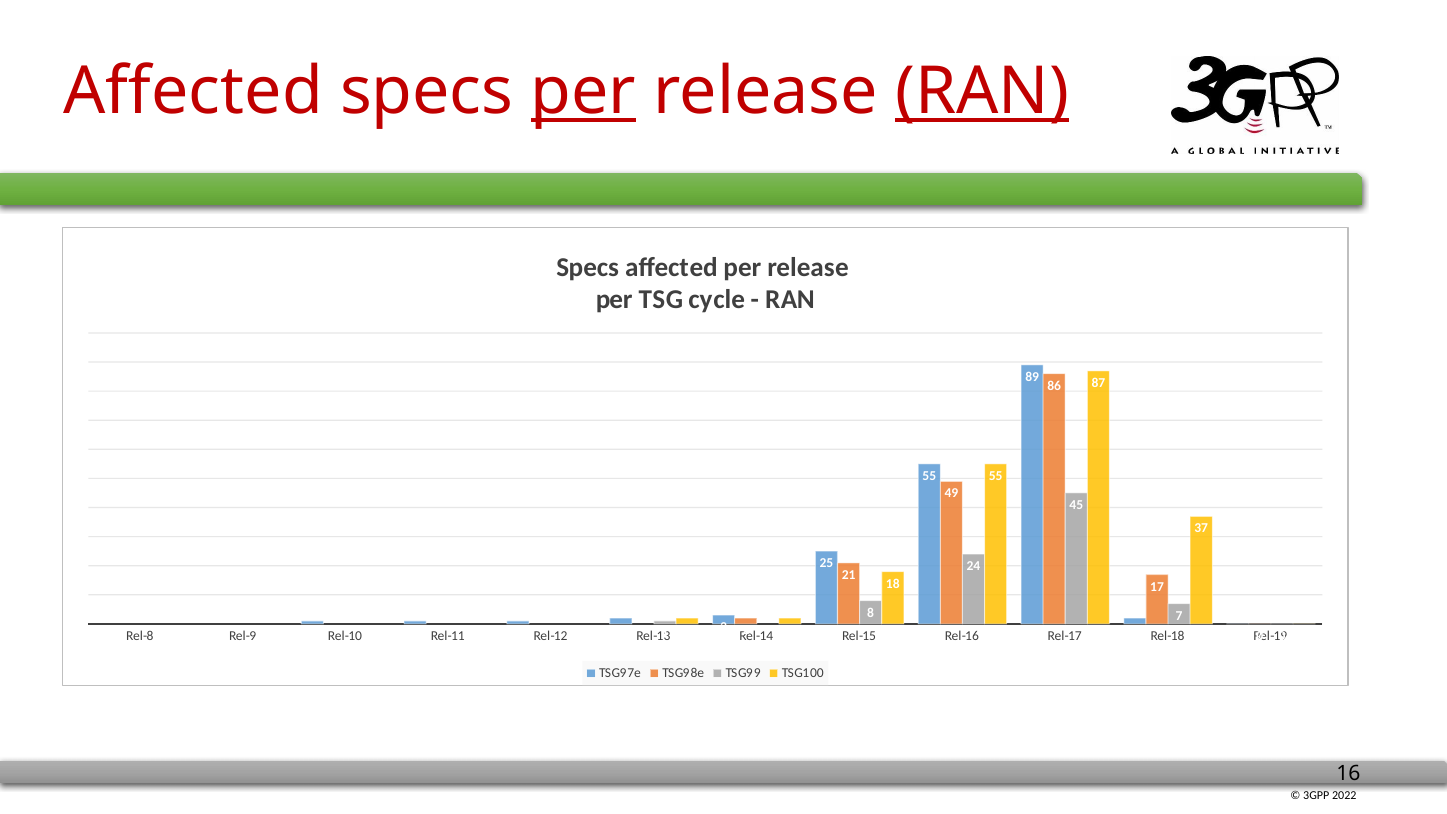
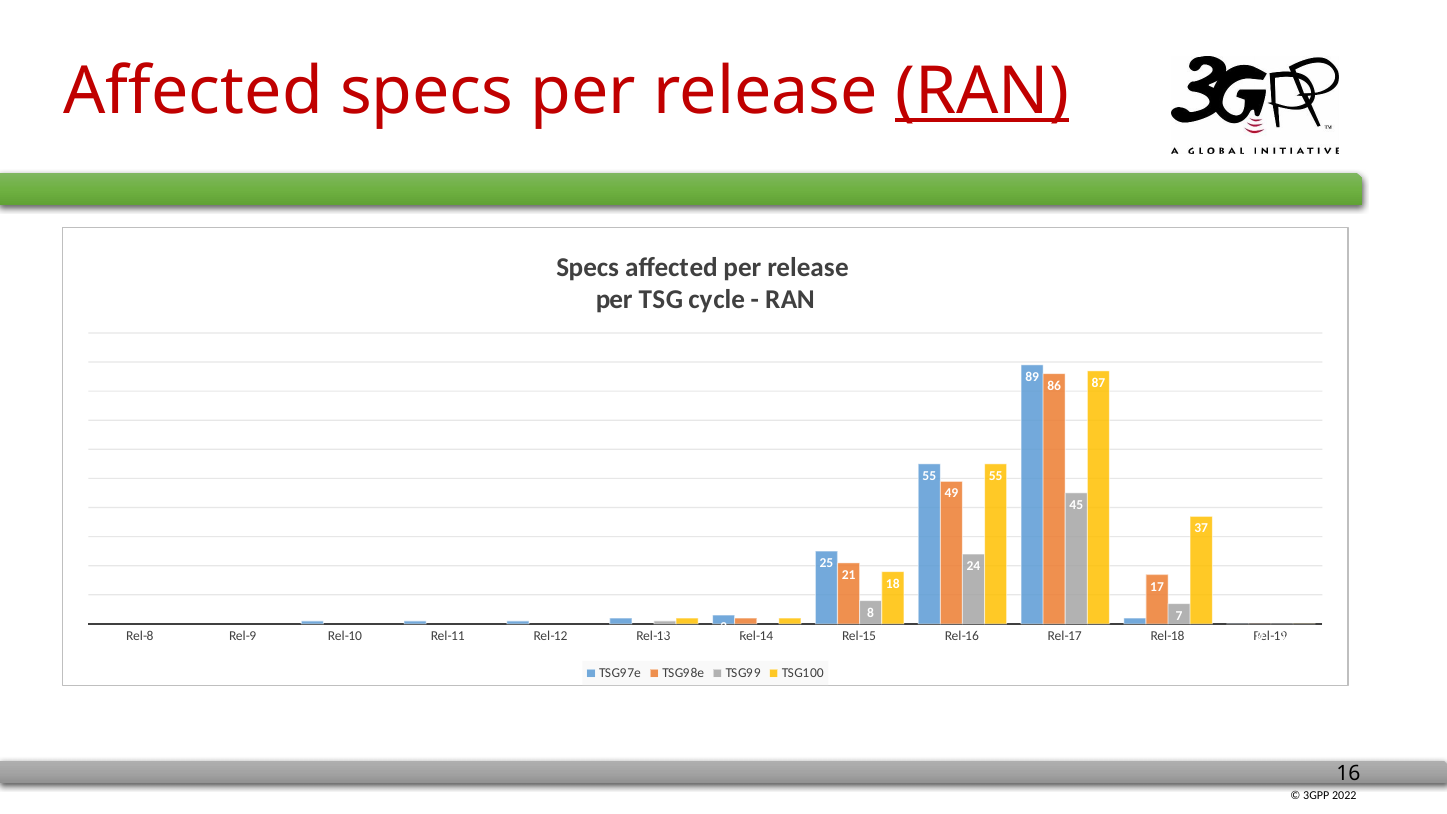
per at (584, 92) underline: present -> none
